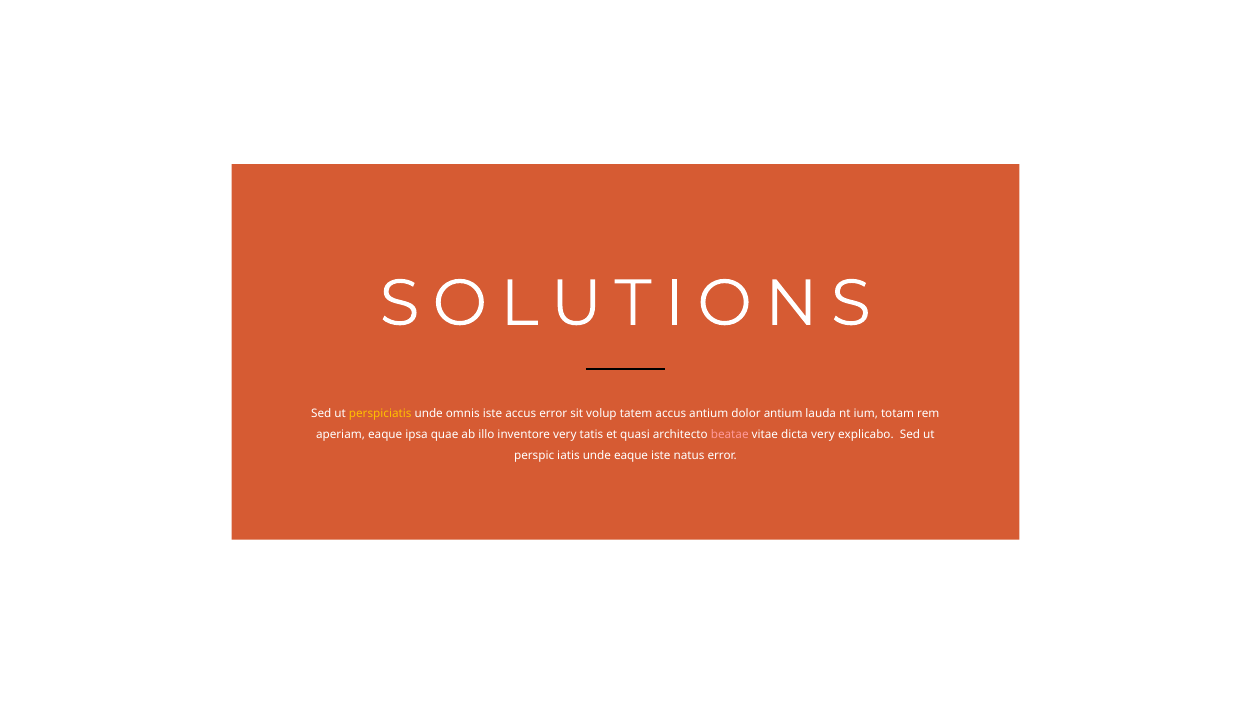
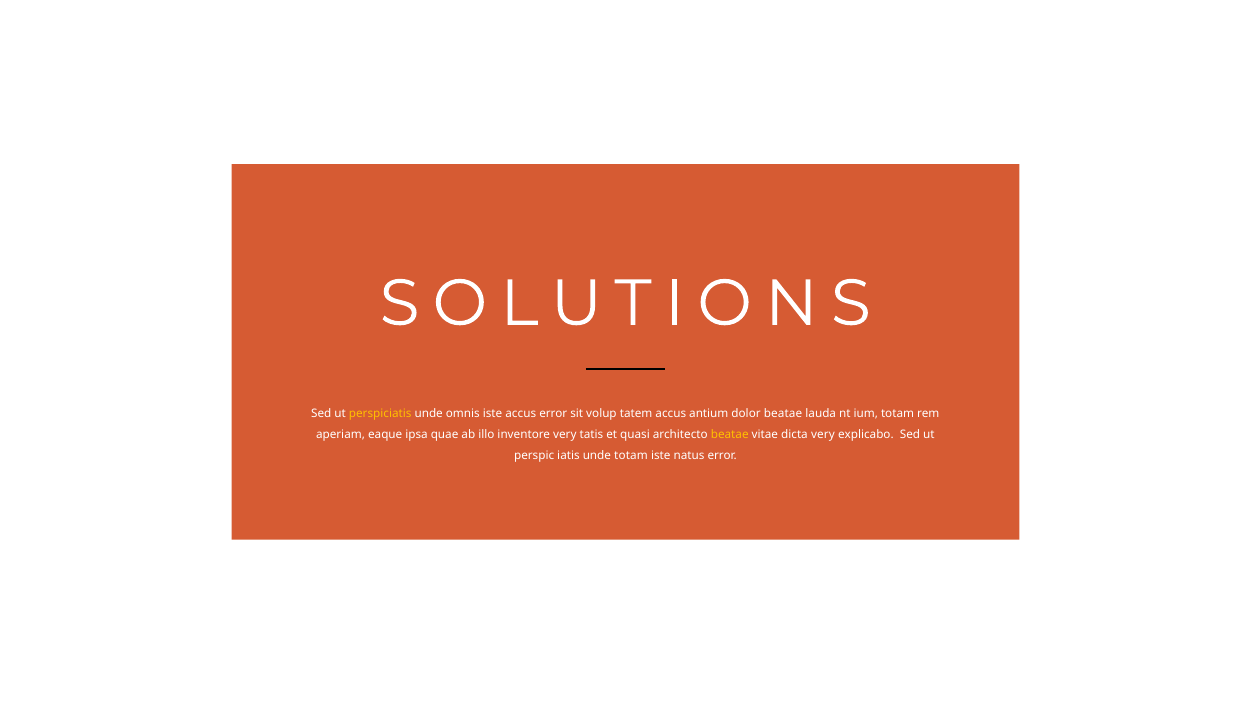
dolor antium: antium -> beatae
beatae at (730, 435) colour: pink -> yellow
unde eaque: eaque -> totam
